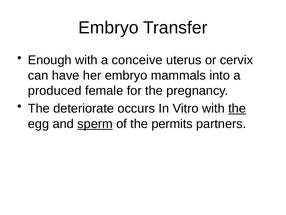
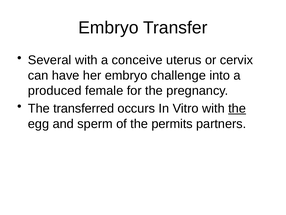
Enough: Enough -> Several
mammals: mammals -> challenge
deteriorate: deteriorate -> transferred
sperm underline: present -> none
